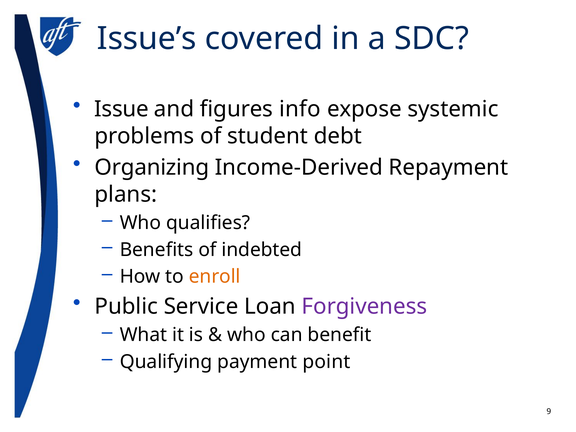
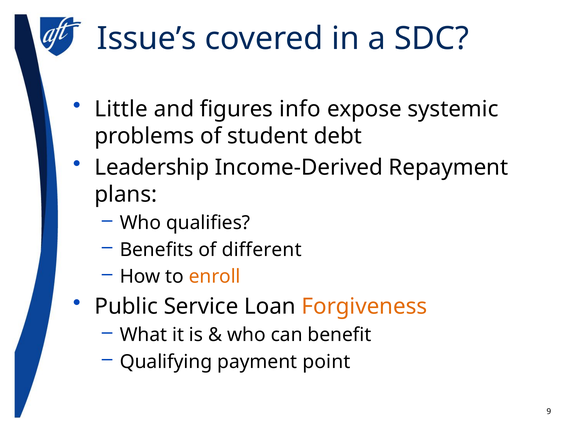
Issue: Issue -> Little
Organizing: Organizing -> Leadership
indebted: indebted -> different
Forgiveness colour: purple -> orange
